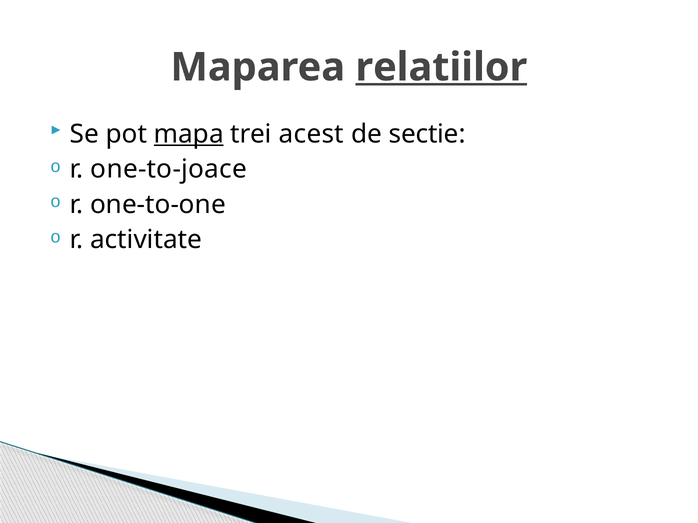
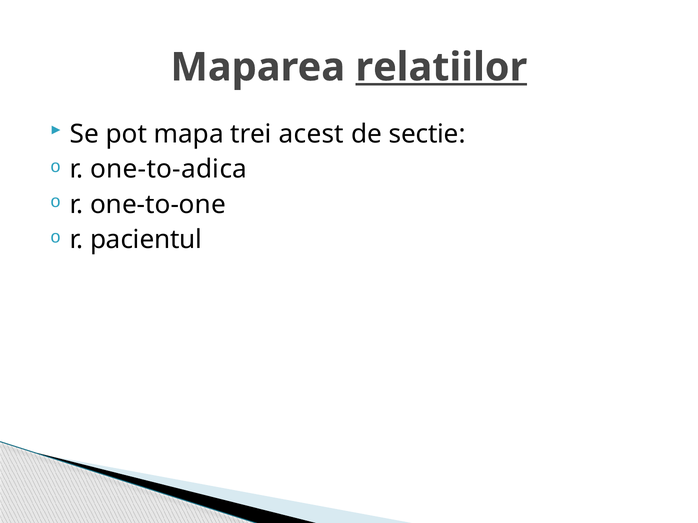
mapa underline: present -> none
one-to-joace: one-to-joace -> one-to-adica
activitate: activitate -> pacientul
